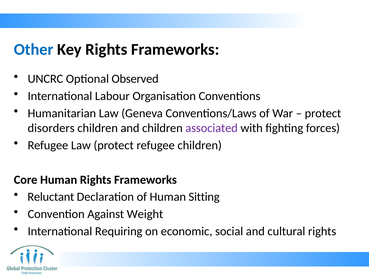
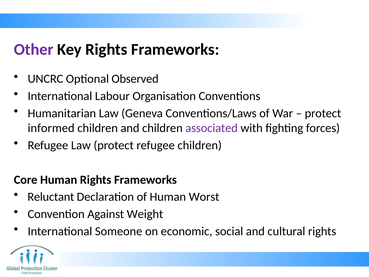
Other colour: blue -> purple
disorders: disorders -> informed
Sitting: Sitting -> Worst
Requiring: Requiring -> Someone
